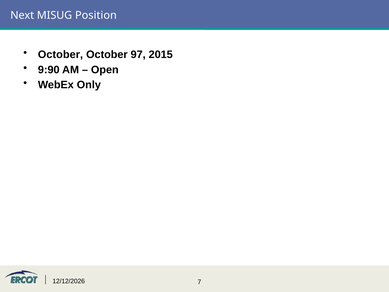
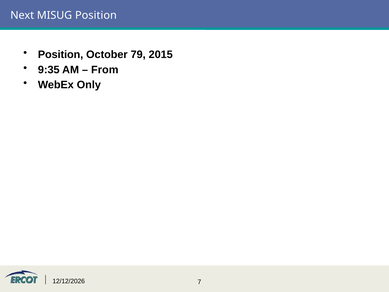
October at (60, 55): October -> Position
97: 97 -> 79
9:90: 9:90 -> 9:35
Open: Open -> From
